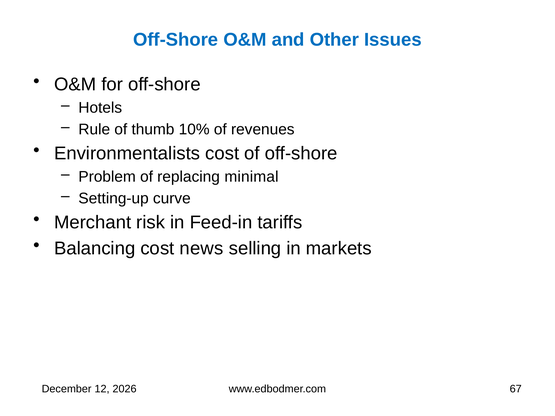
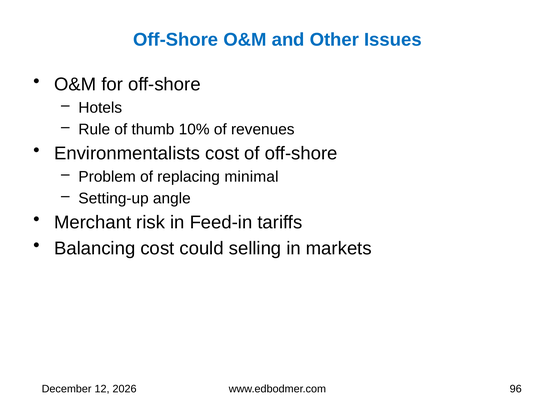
curve: curve -> angle
news: news -> could
67: 67 -> 96
